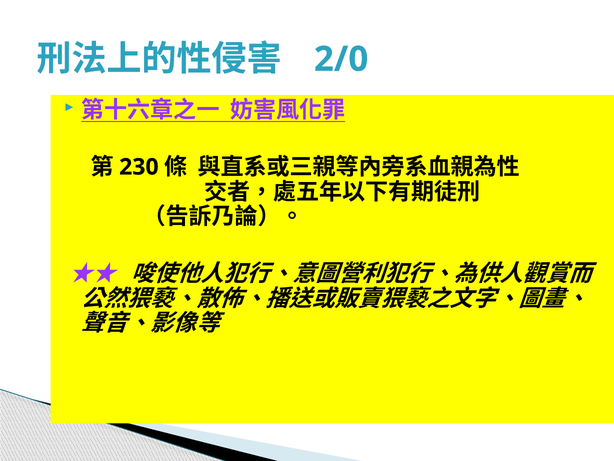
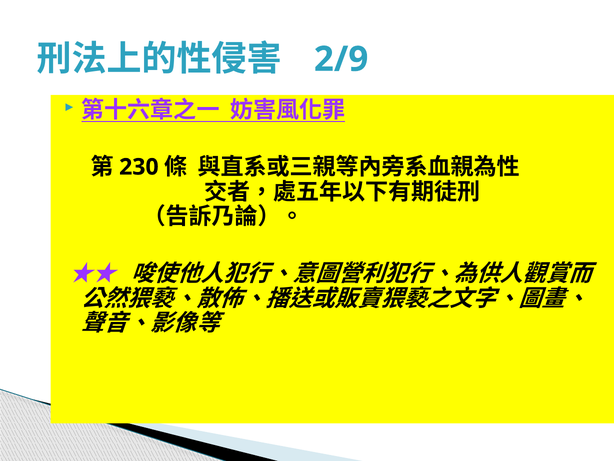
2/0: 2/0 -> 2/9
